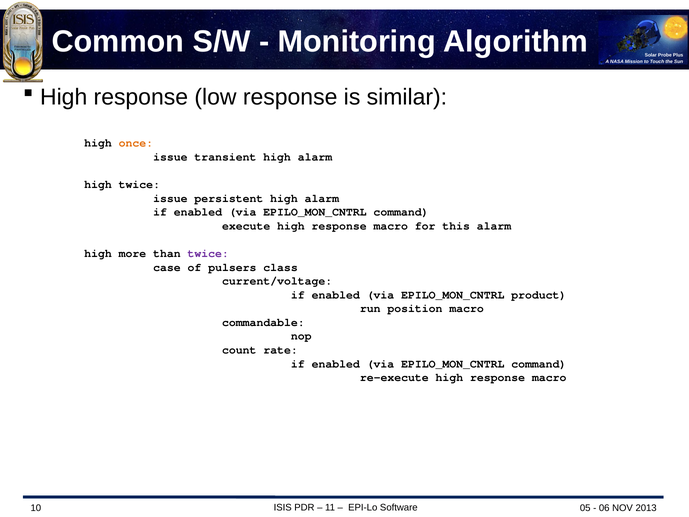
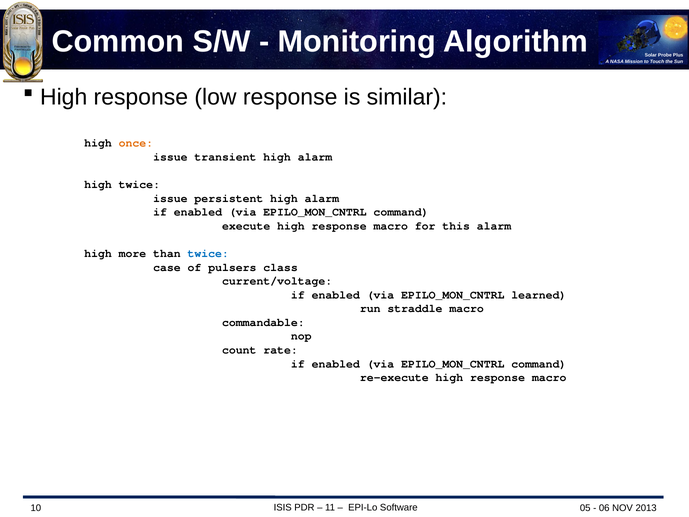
twice at (208, 253) colour: purple -> blue
product: product -> learned
position: position -> straddle
